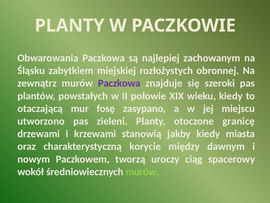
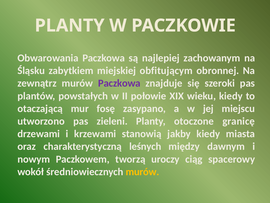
rozłożystych: rozłożystych -> obfitującym
korycie: korycie -> leśnych
murów at (142, 171) colour: light green -> yellow
